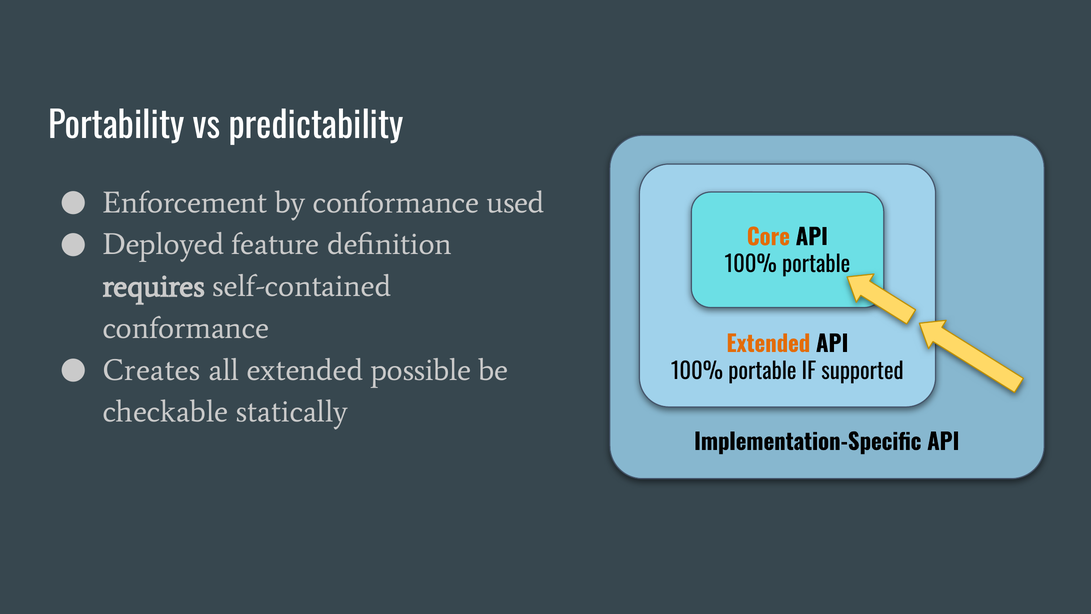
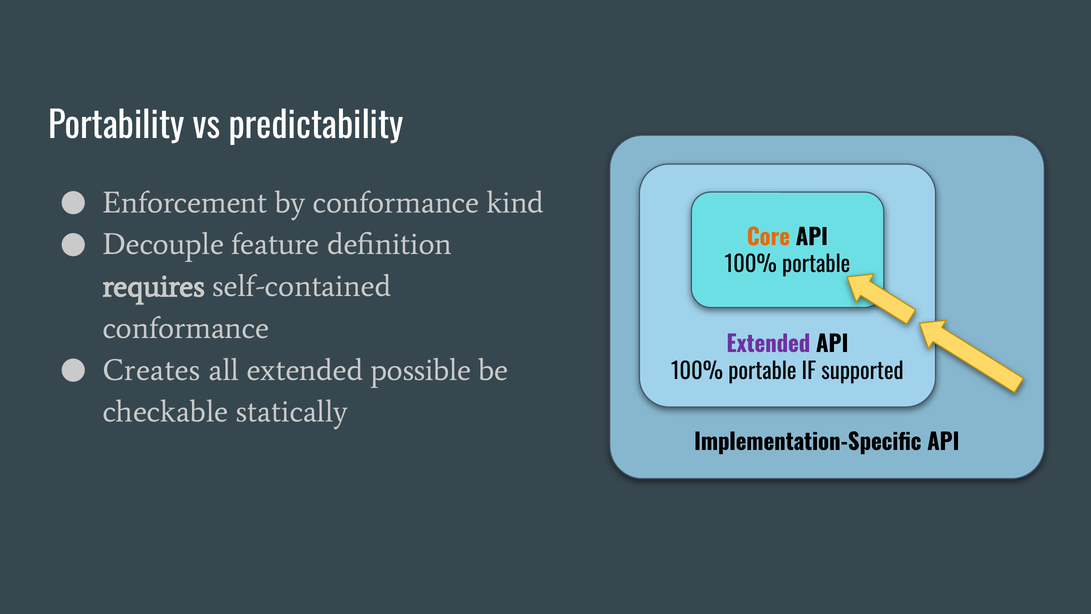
used: used -> kind
Deployed: Deployed -> Decouple
Extended at (768, 344) colour: orange -> purple
